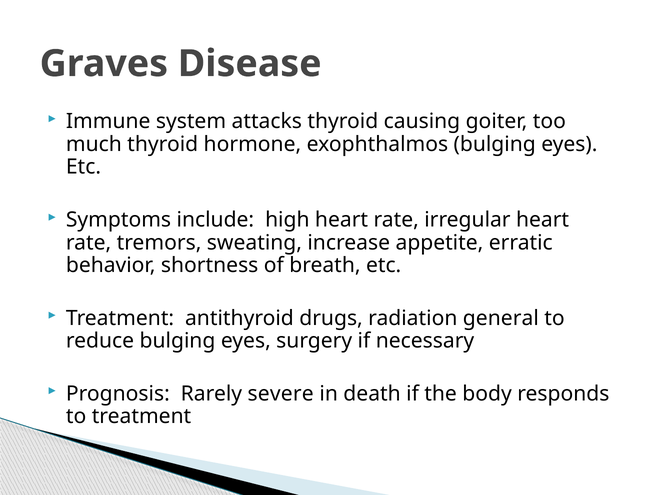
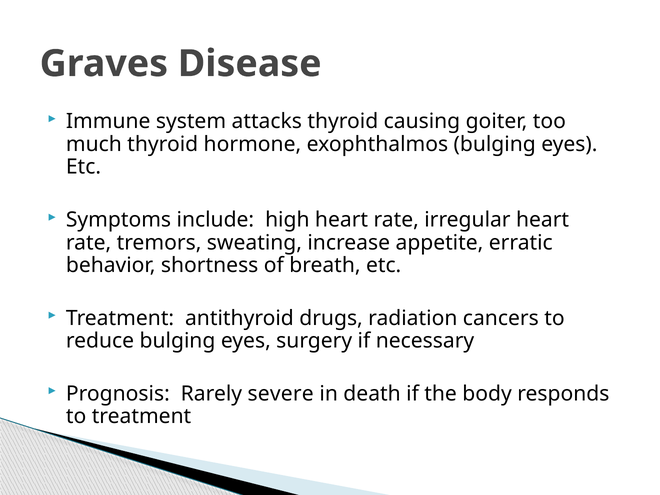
general: general -> cancers
